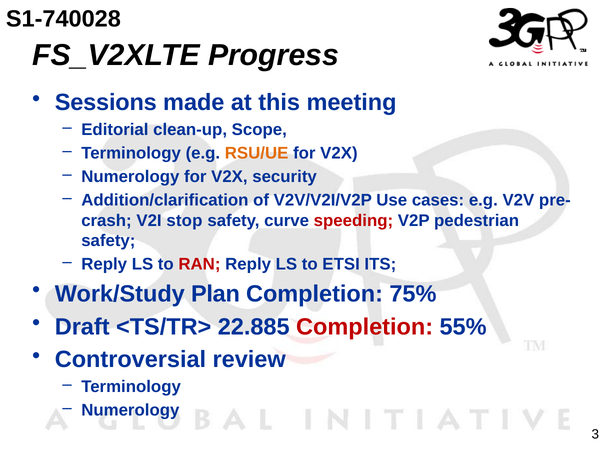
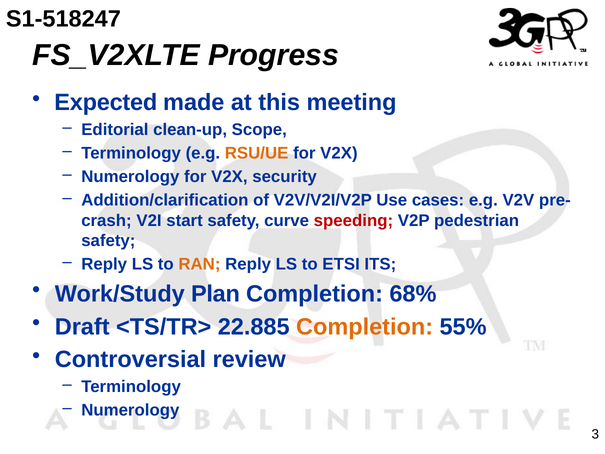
S1-740028: S1-740028 -> S1-518247
Sessions: Sessions -> Expected
stop: stop -> start
RAN colour: red -> orange
75%: 75% -> 68%
Completion at (365, 327) colour: red -> orange
